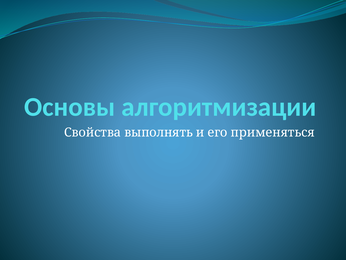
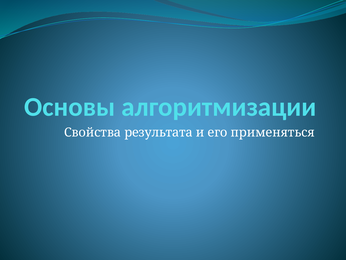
выполнять: выполнять -> результата
